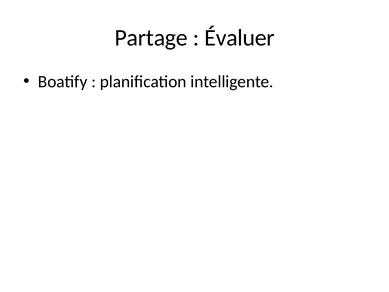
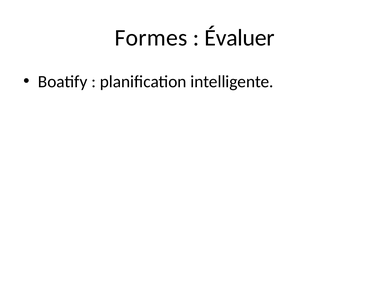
Partage: Partage -> Formes
